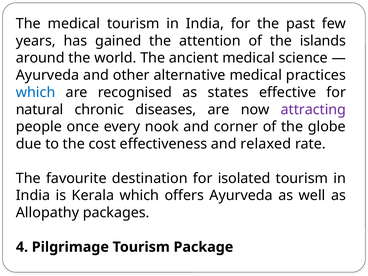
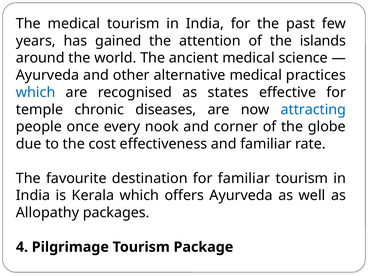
natural: natural -> temple
attracting colour: purple -> blue
and relaxed: relaxed -> familiar
for isolated: isolated -> familiar
